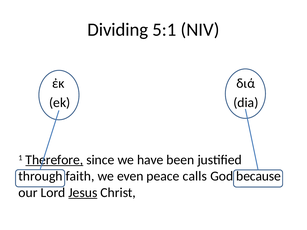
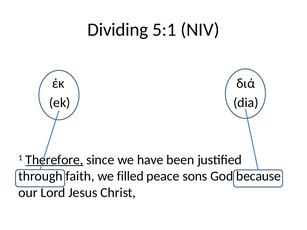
even: even -> filled
calls: calls -> sons
Jesus underline: present -> none
